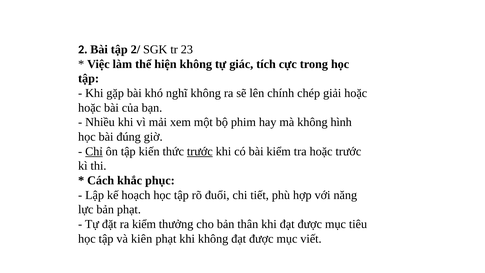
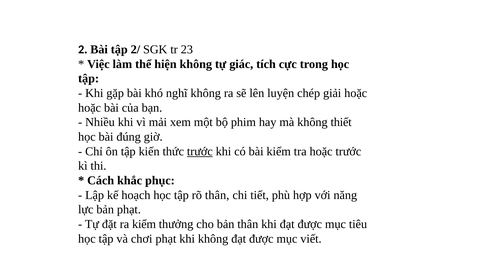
chính: chính -> luyện
hình: hình -> thiết
Chỉ underline: present -> none
rõ đuổi: đuổi -> thân
kiên: kiên -> chơi
